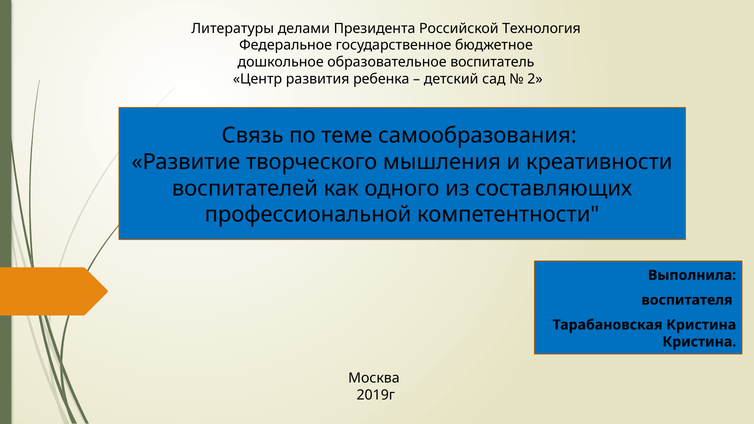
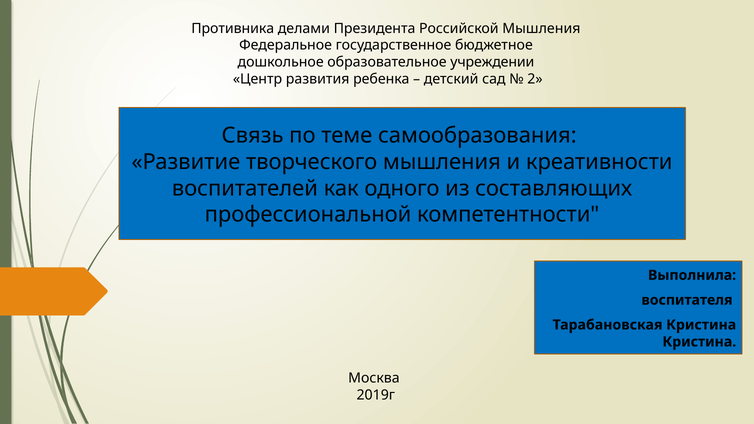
Литературы: Литературы -> Противника
Российской Технология: Технология -> Мышления
воспитатель: воспитатель -> учреждении
